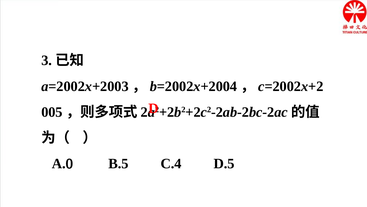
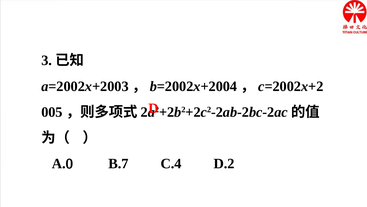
B.5: B.5 -> B.7
D.5: D.5 -> D.2
